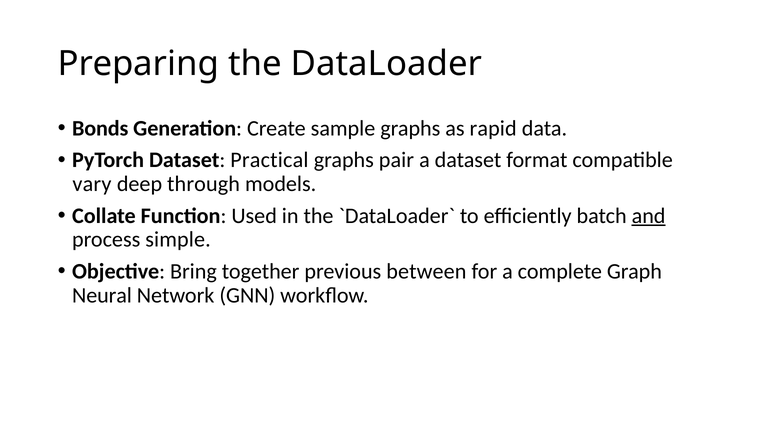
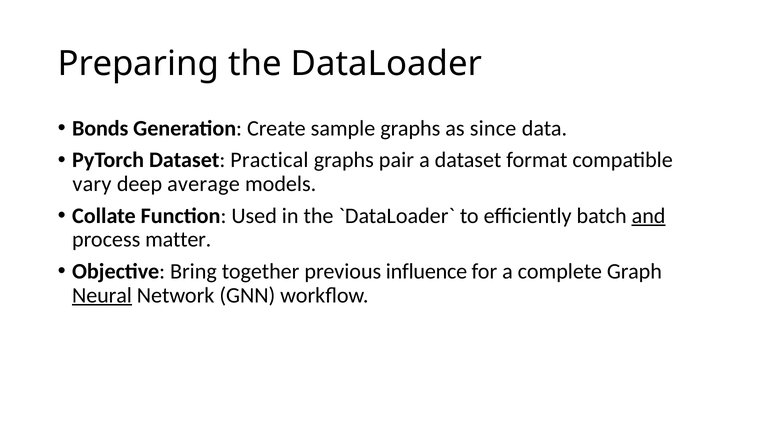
rapid: rapid -> since
through: through -> average
simple: simple -> matter
between: between -> influence
Neural underline: none -> present
